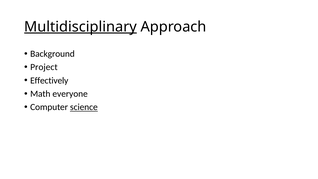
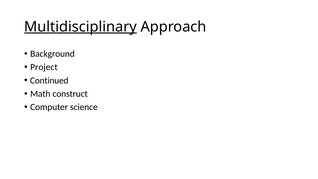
Effectively: Effectively -> Continued
everyone: everyone -> construct
science underline: present -> none
